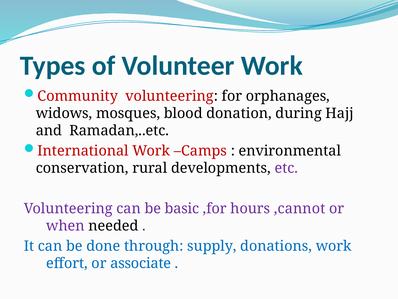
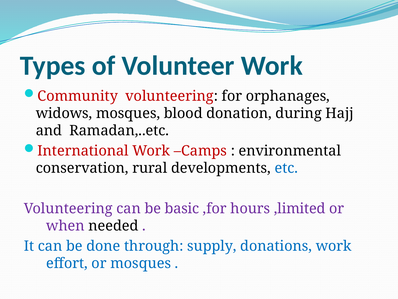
etc colour: purple -> blue
,cannot: ,cannot -> ,limited
or associate: associate -> mosques
